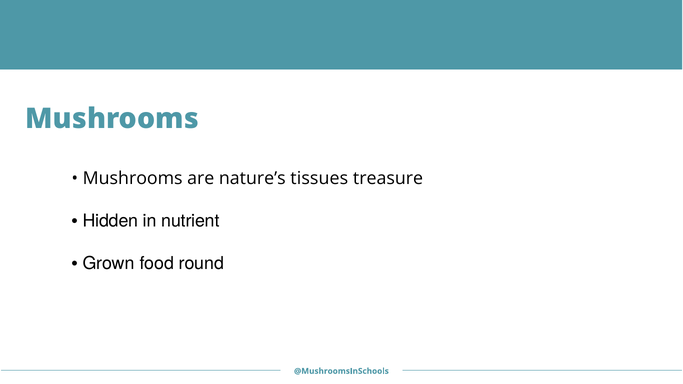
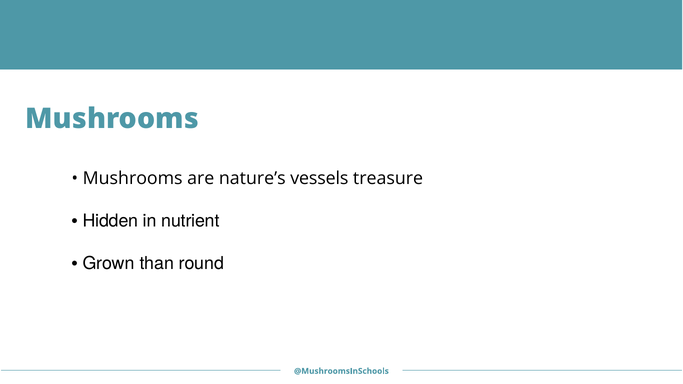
tissues: tissues -> vessels
food: food -> than
